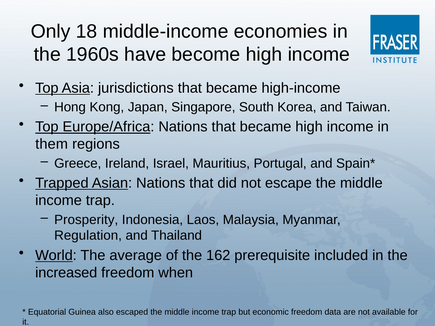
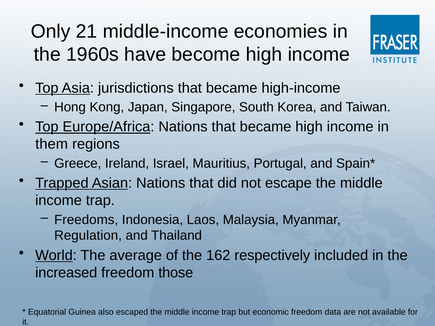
18: 18 -> 21
Prosperity: Prosperity -> Freedoms
prerequisite: prerequisite -> respectively
when: when -> those
